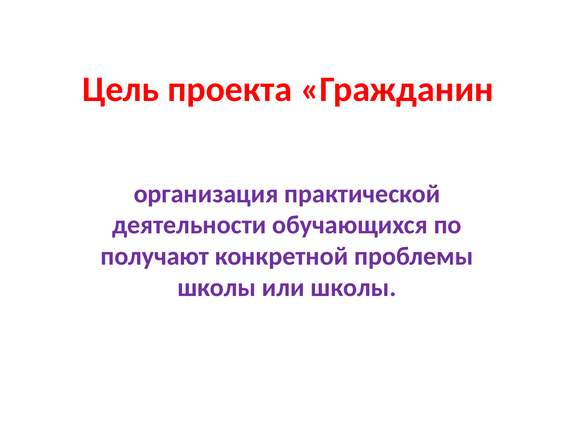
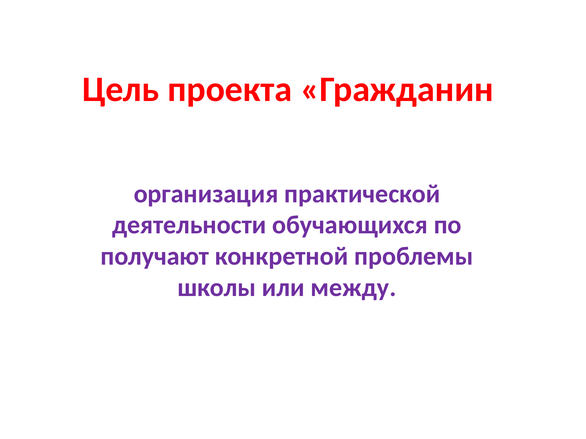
или школы: школы -> между
